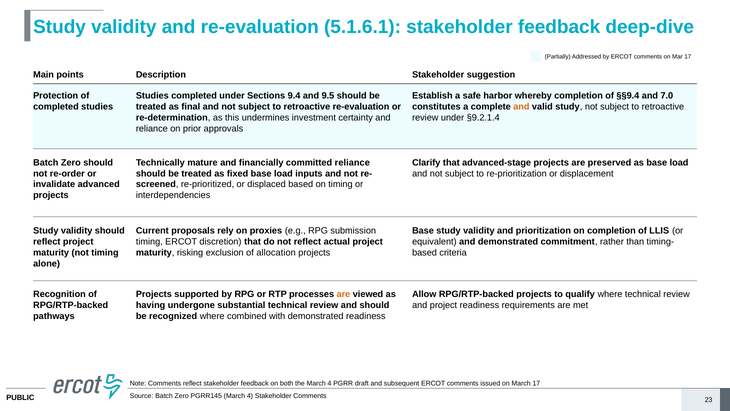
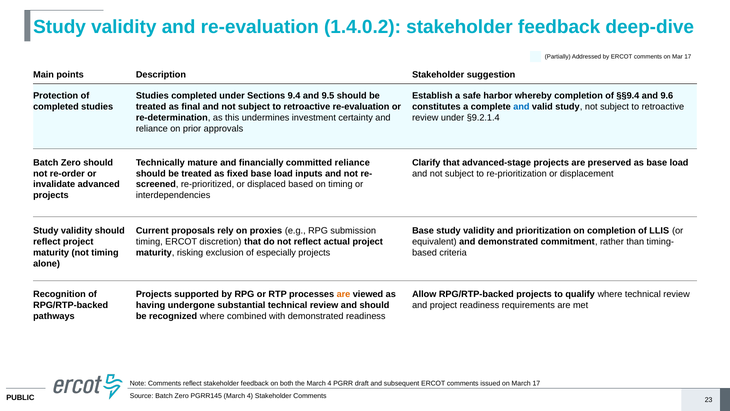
5.1.6.1: 5.1.6.1 -> 1.4.0.2
7.0: 7.0 -> 9.6
and at (521, 107) colour: orange -> blue
allocation: allocation -> especially
